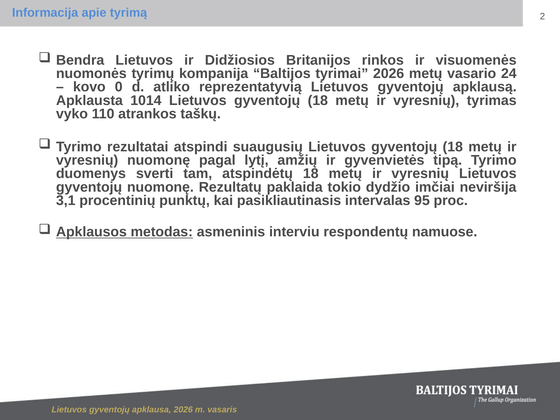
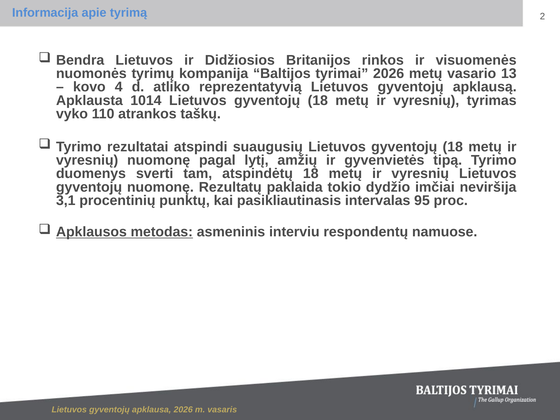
24: 24 -> 13
0: 0 -> 4
